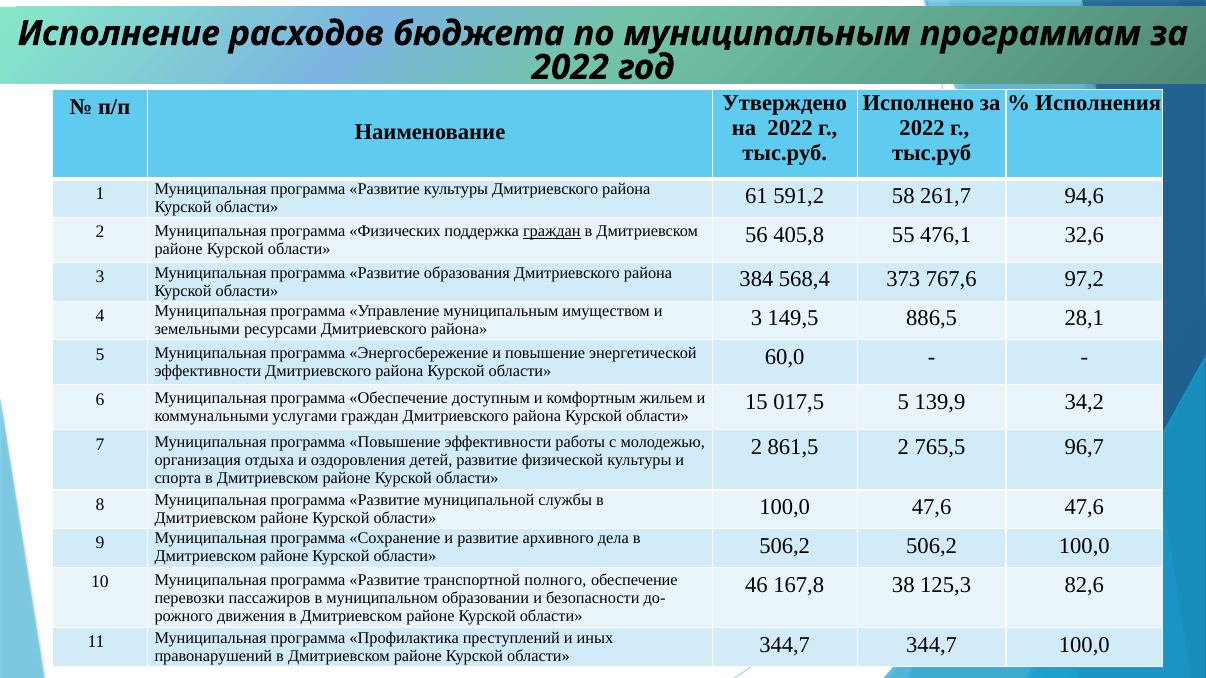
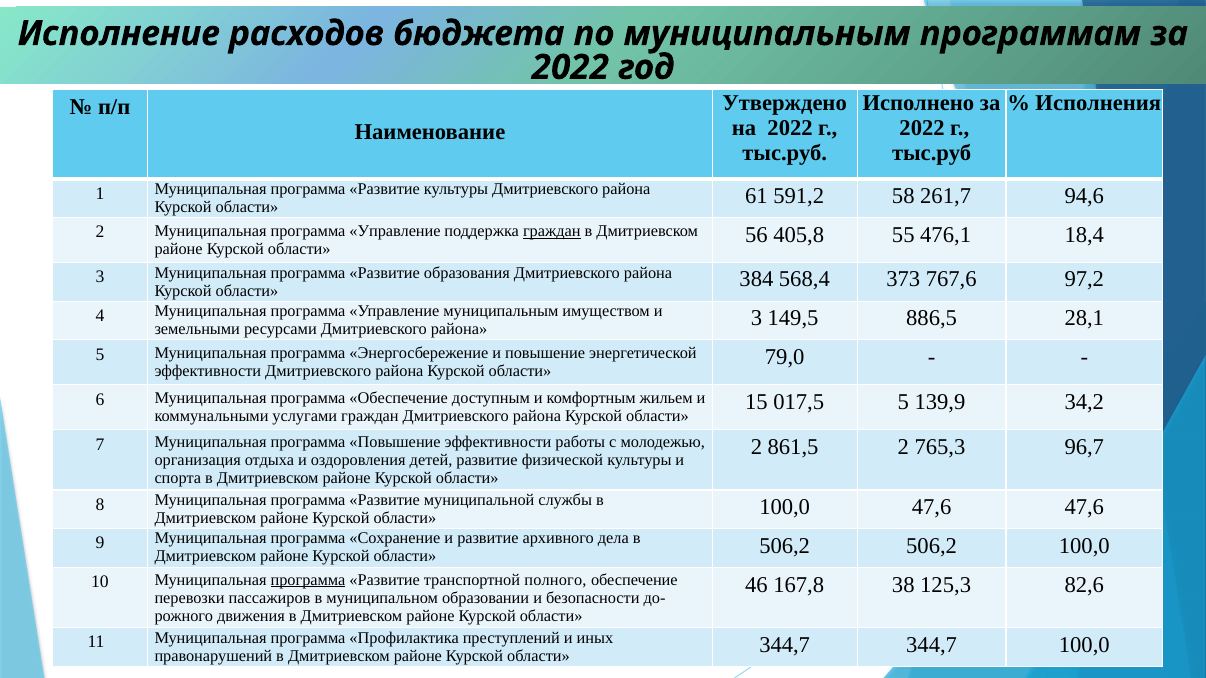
2 Муниципальная программа Физических: Физических -> Управление
32,6: 32,6 -> 18,4
60,0: 60,0 -> 79,0
765,5: 765,5 -> 765,3
программа at (308, 580) underline: none -> present
